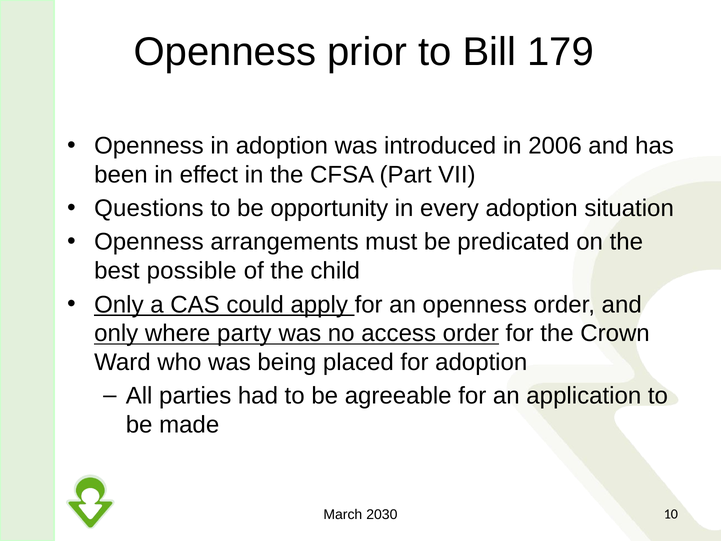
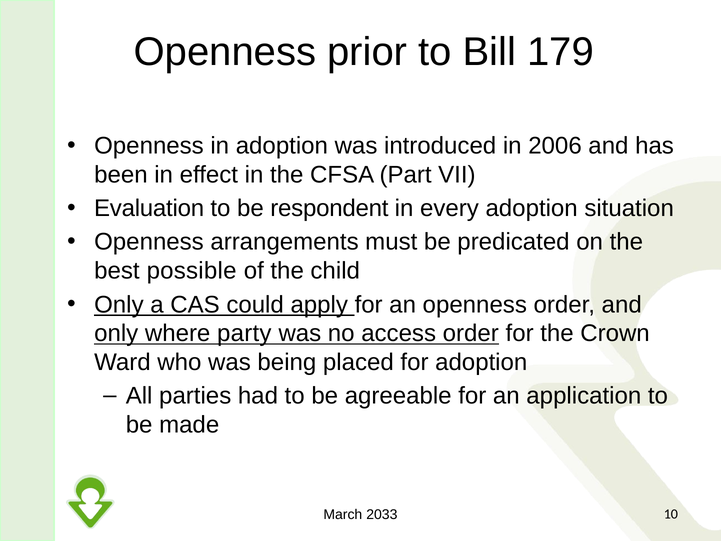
Questions: Questions -> Evaluation
opportunity: opportunity -> respondent
2030: 2030 -> 2033
